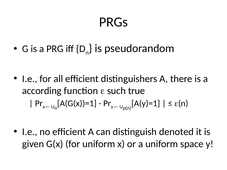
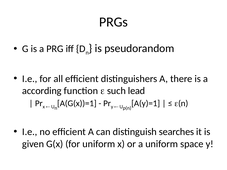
true: true -> lead
denoted: denoted -> searches
